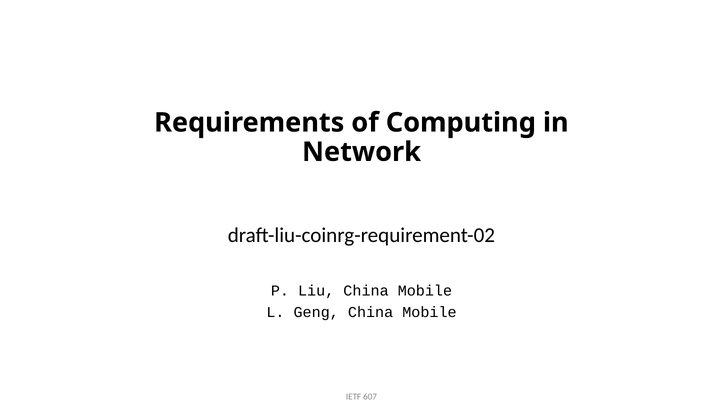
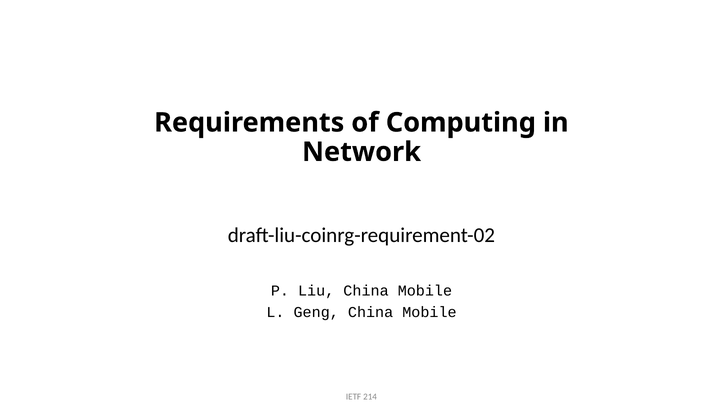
607: 607 -> 214
